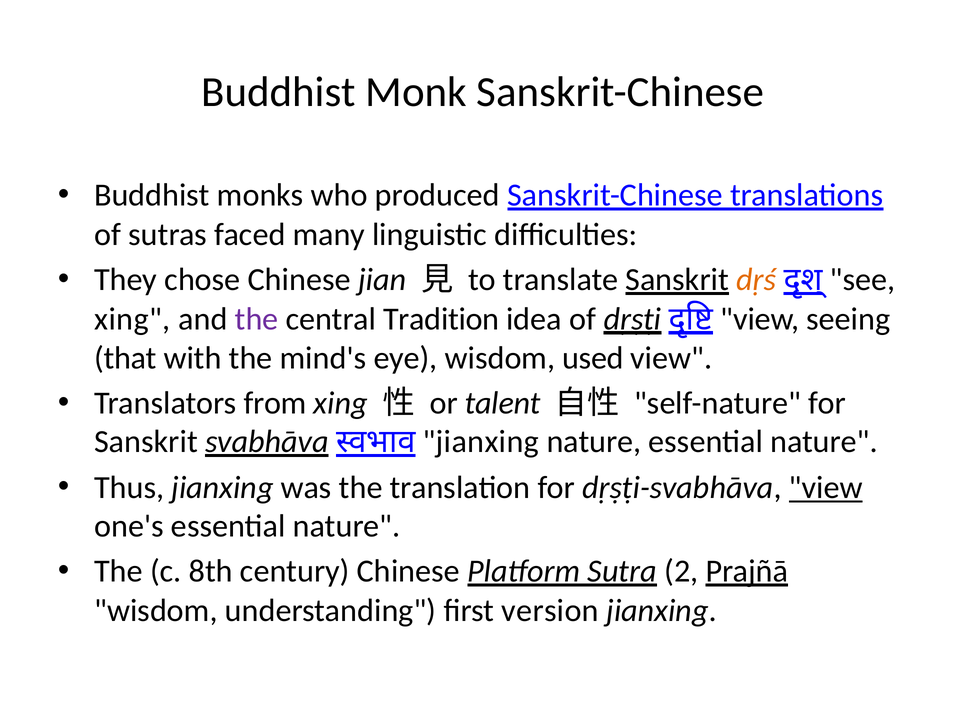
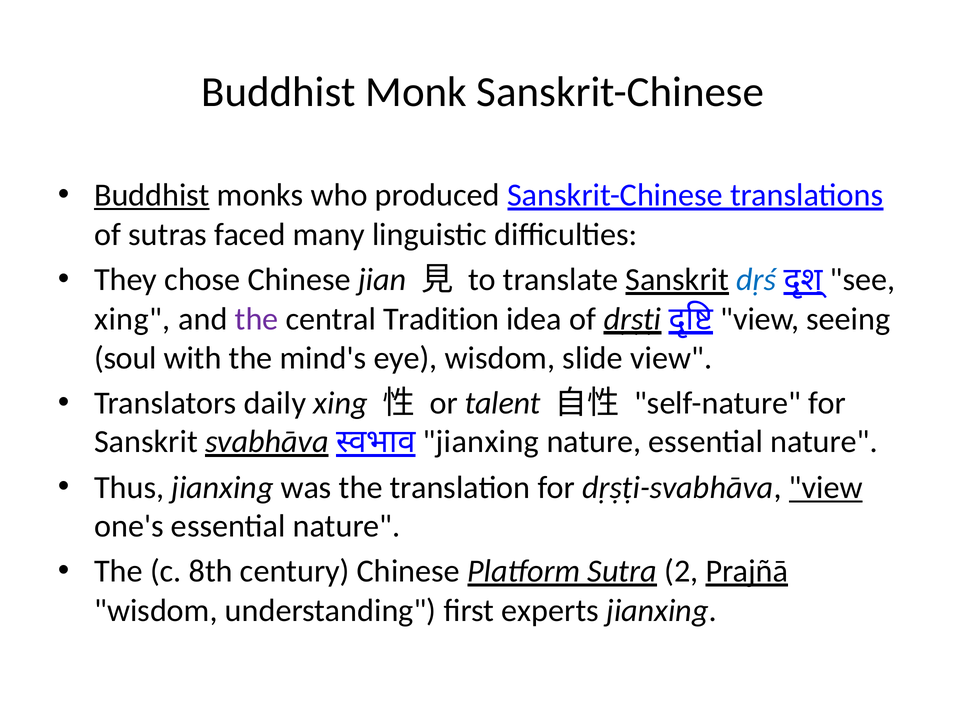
Buddhist at (152, 195) underline: none -> present
dṛś colour: orange -> blue
that: that -> soul
used: used -> slide
from: from -> daily
version: version -> experts
